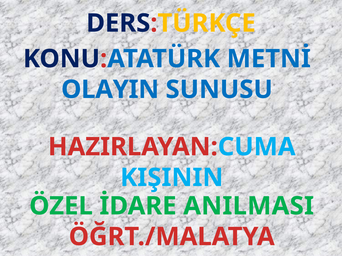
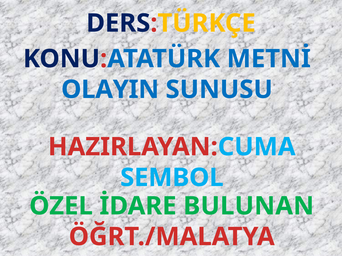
KIŞININ: KIŞININ -> SEMBOL
ANILMASI: ANILMASI -> BULUNAN
